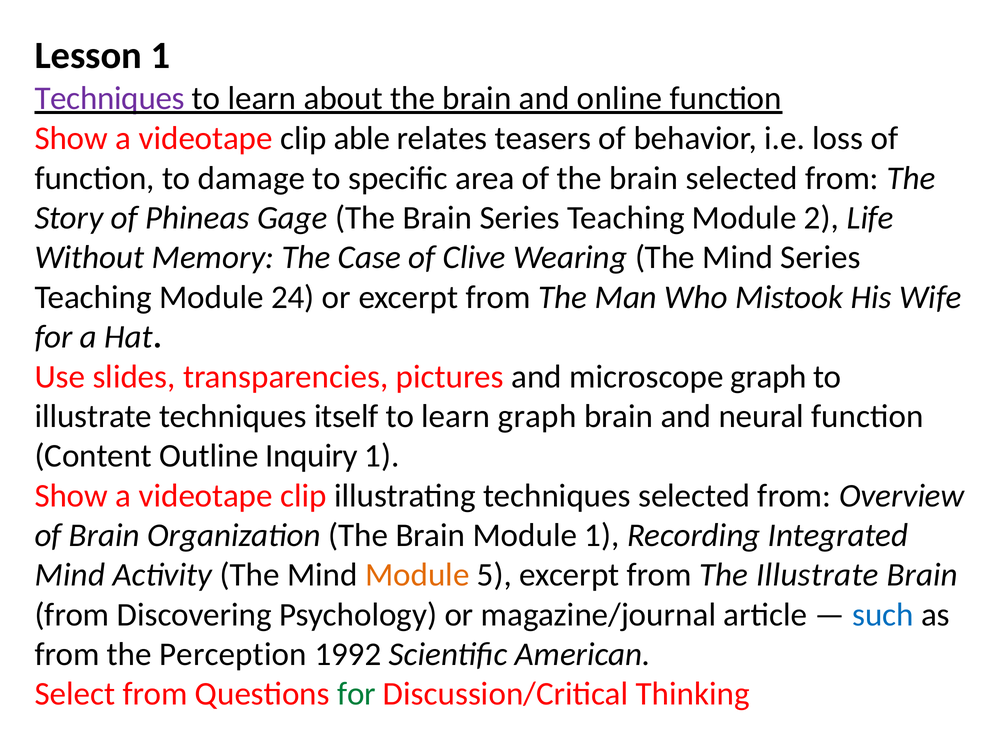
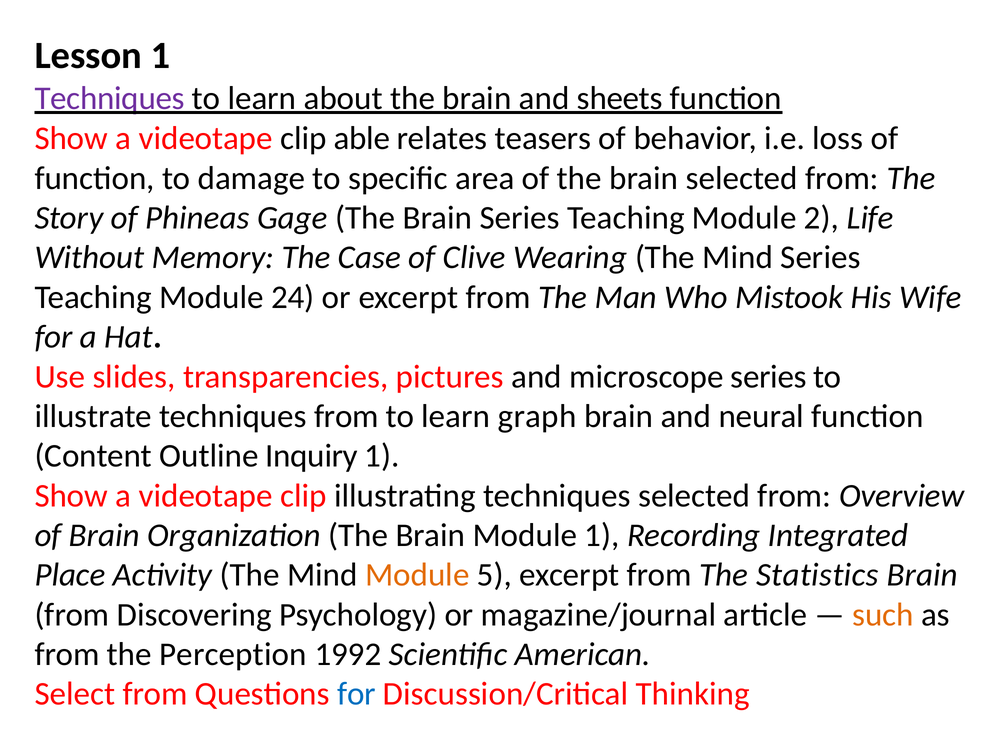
online: online -> sheets
microscope graph: graph -> series
techniques itself: itself -> from
Mind at (70, 575): Mind -> Place
The Illustrate: Illustrate -> Statistics
such colour: blue -> orange
for at (356, 694) colour: green -> blue
